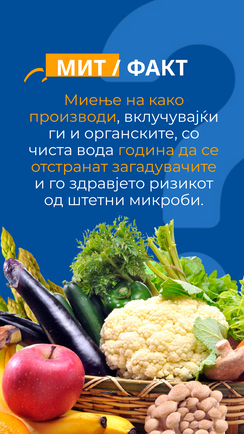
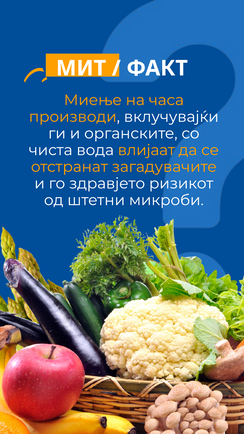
како: како -> часа
година: година -> влијаат
